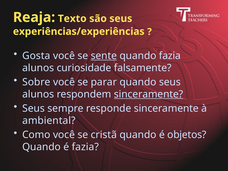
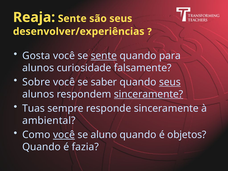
Reaja Texto: Texto -> Sente
experiências/experiências: experiências/experiências -> desenvolver/experiências
quando fazia: fazia -> para
parar: parar -> saber
seus at (170, 82) underline: none -> present
Seus at (34, 108): Seus -> Tuas
você at (64, 135) underline: none -> present
cristã: cristã -> aluno
